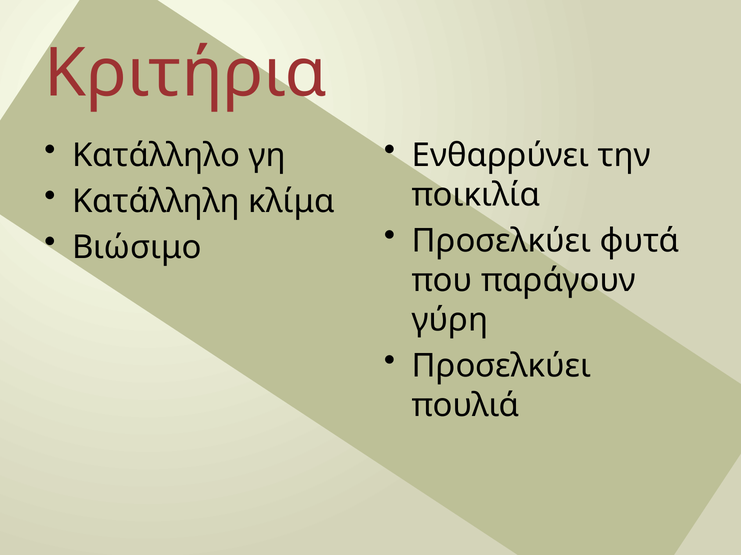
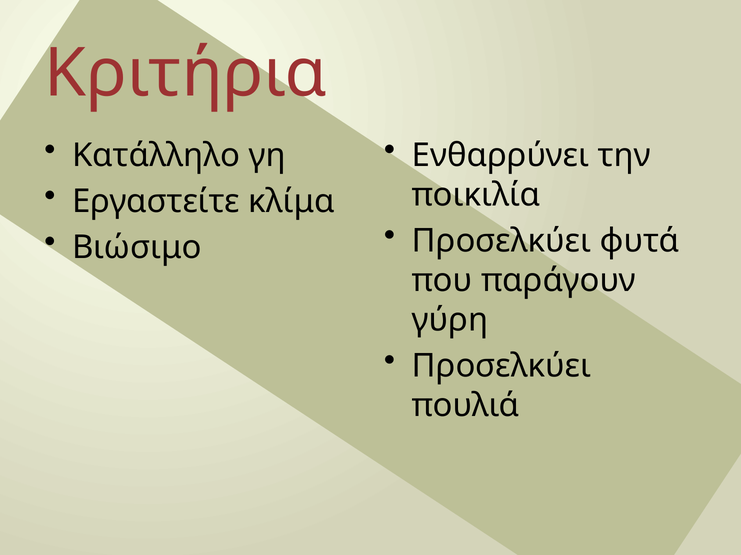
Κατάλληλη: Κατάλληλη -> Εργαστείτε
